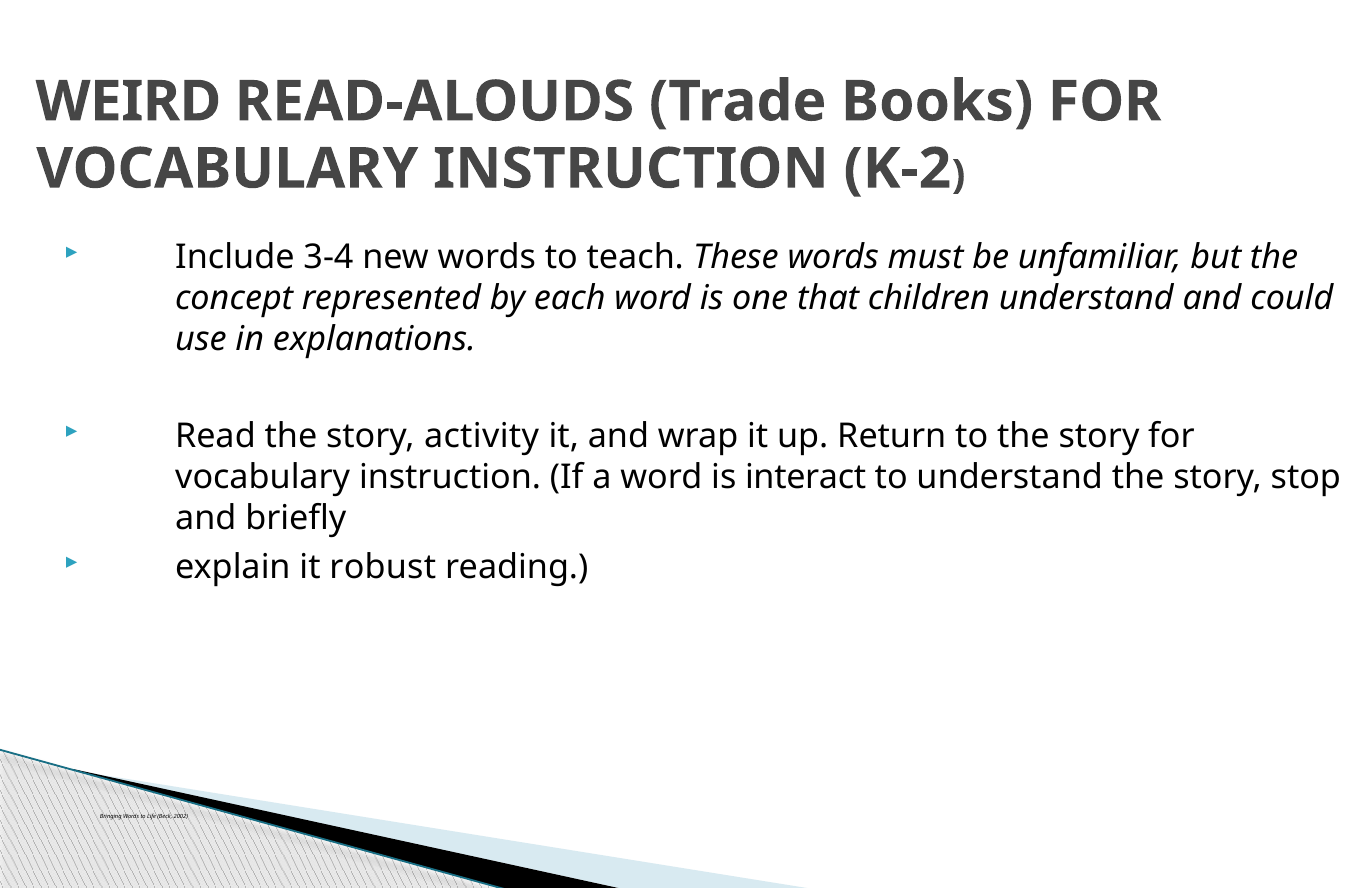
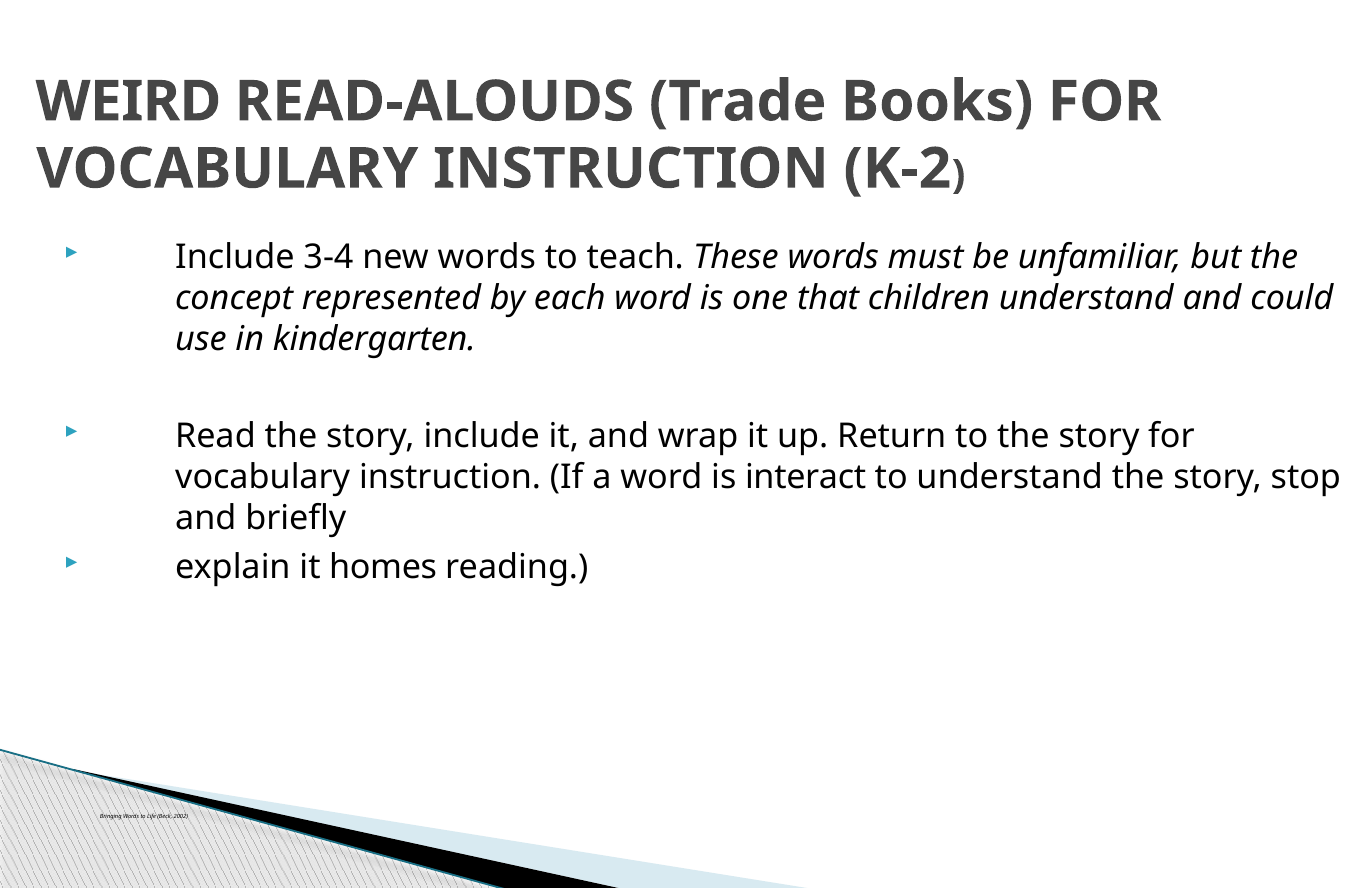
explanations: explanations -> kindergarten
story activity: activity -> include
robust: robust -> homes
